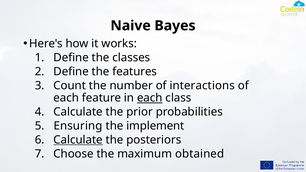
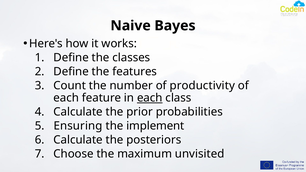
interactions: interactions -> productivity
Calculate at (78, 140) underline: present -> none
obtained: obtained -> unvisited
